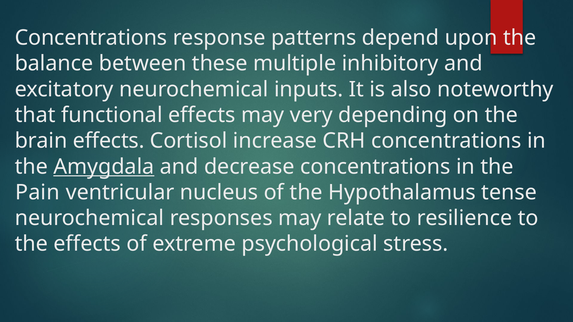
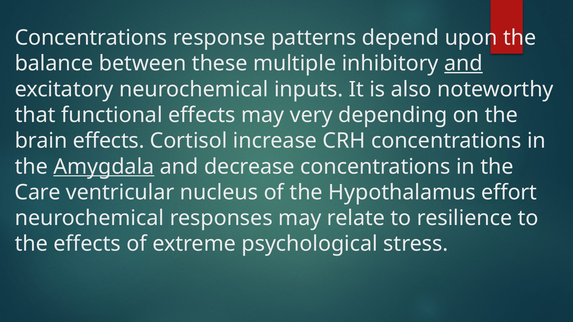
and at (463, 64) underline: none -> present
Pain: Pain -> Care
tense: tense -> effort
